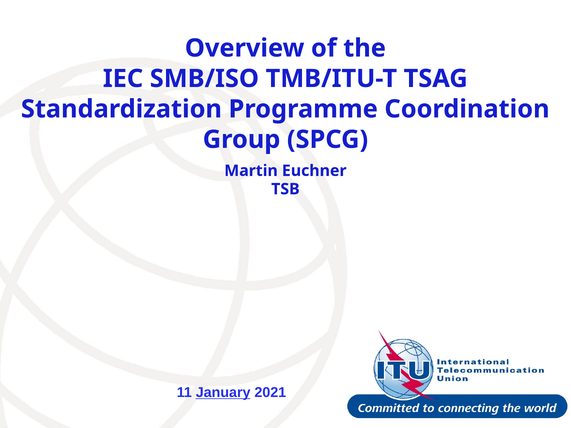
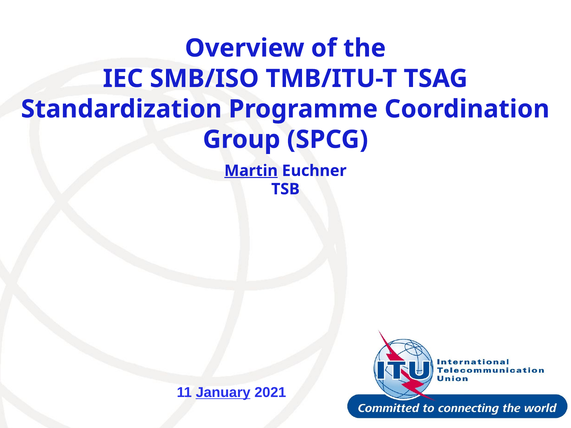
Martin underline: none -> present
